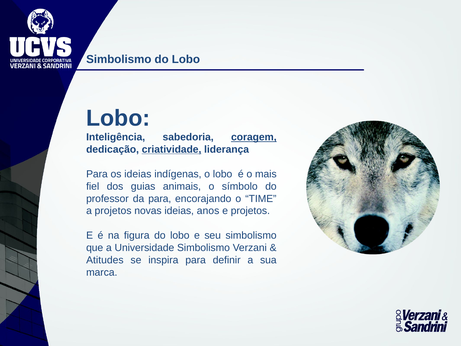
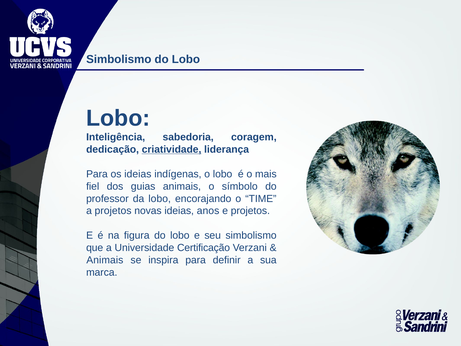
coragem underline: present -> none
da para: para -> lobo
Universidade Simbolismo: Simbolismo -> Certificação
Atitudes at (105, 260): Atitudes -> Animais
